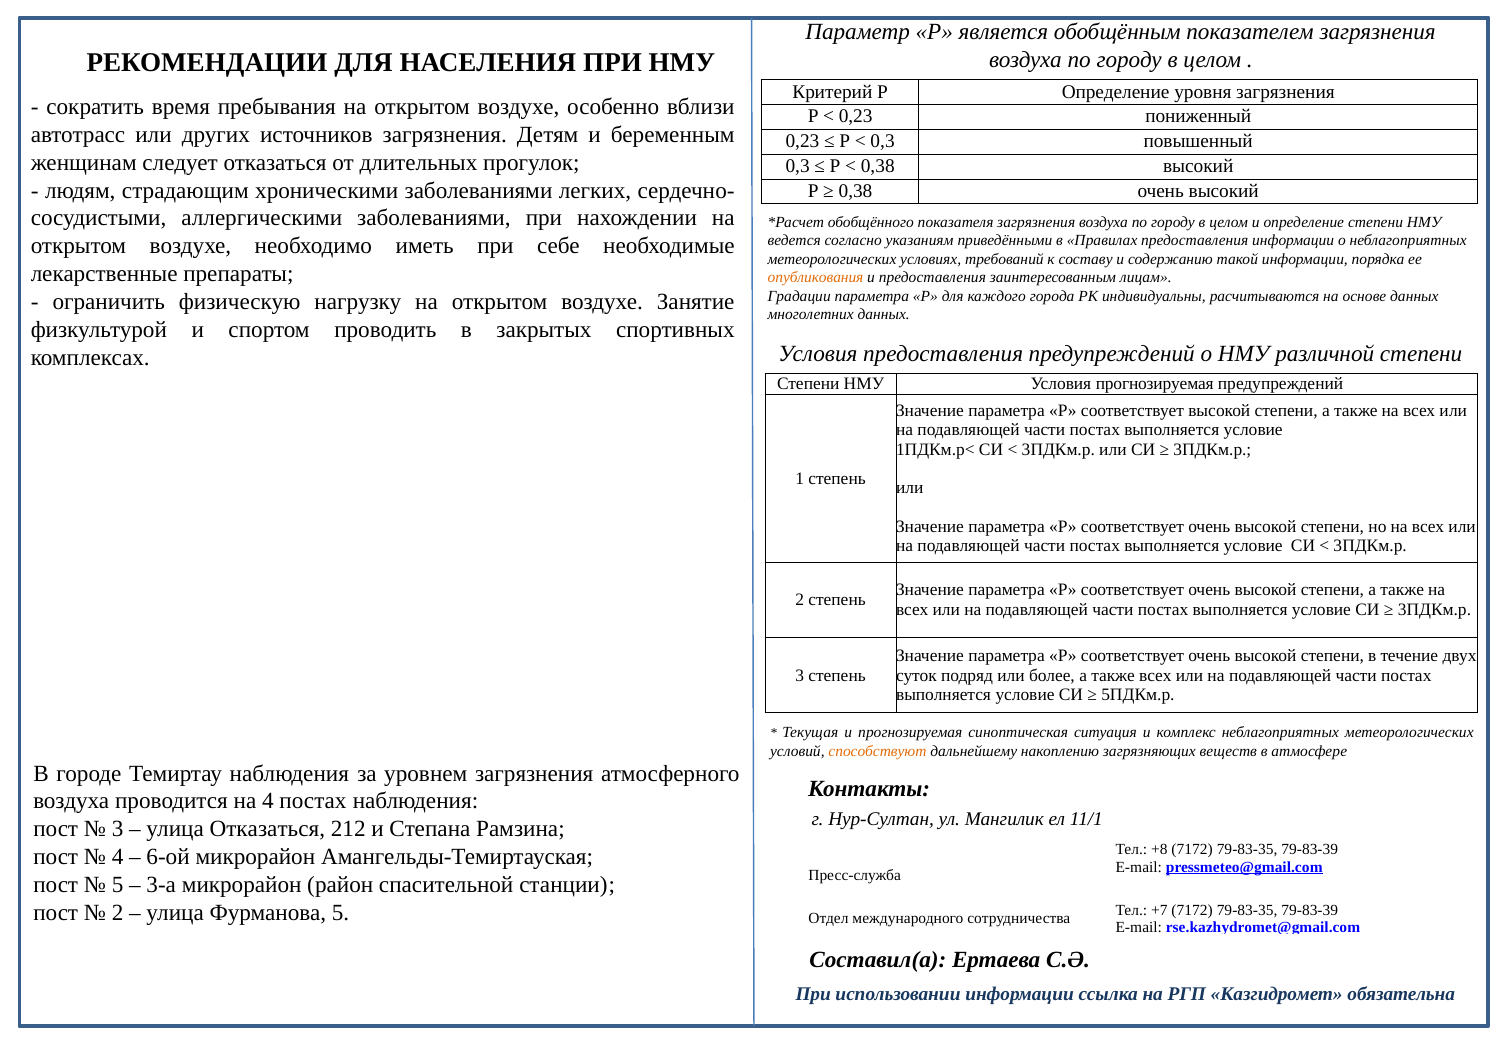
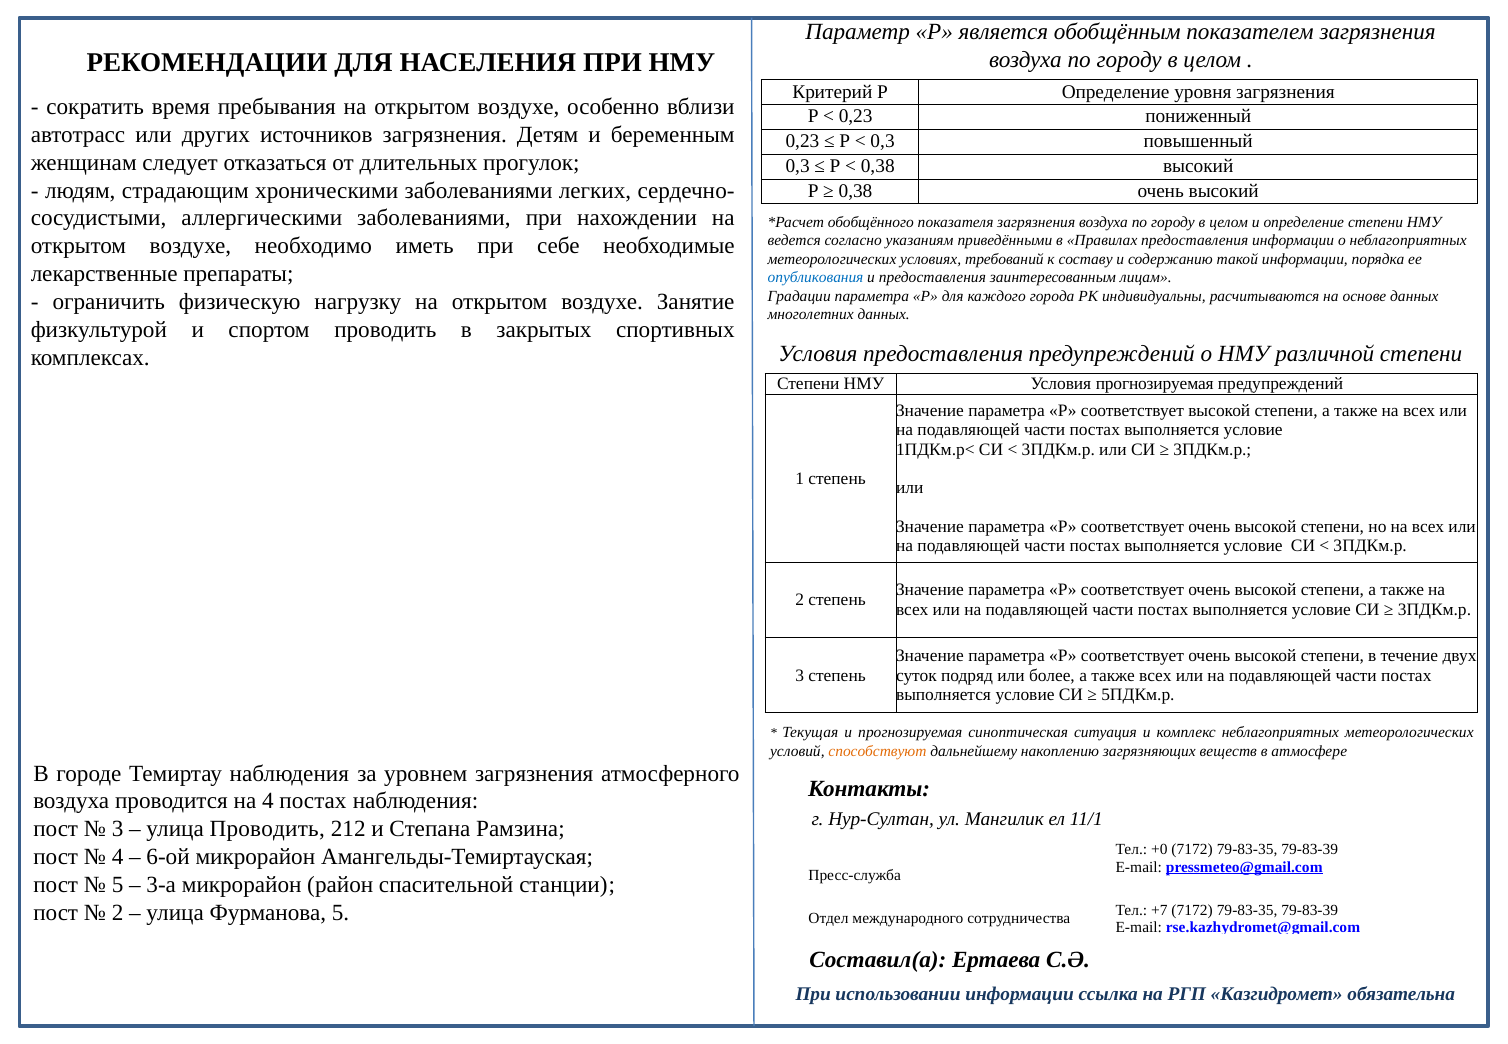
опубликования colour: orange -> blue
улица Отказаться: Отказаться -> Проводить
+8: +8 -> +0
